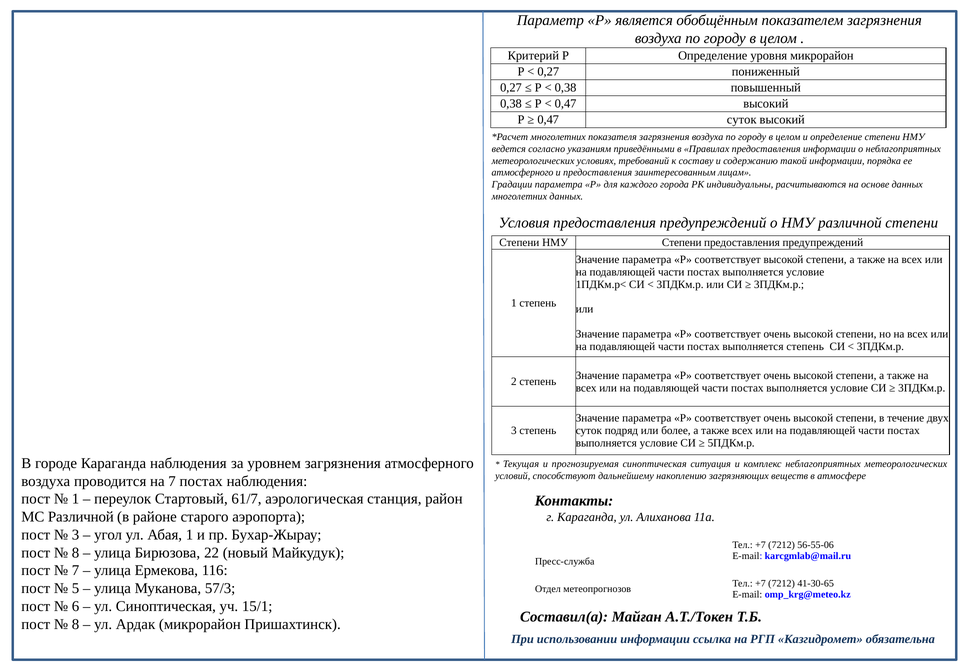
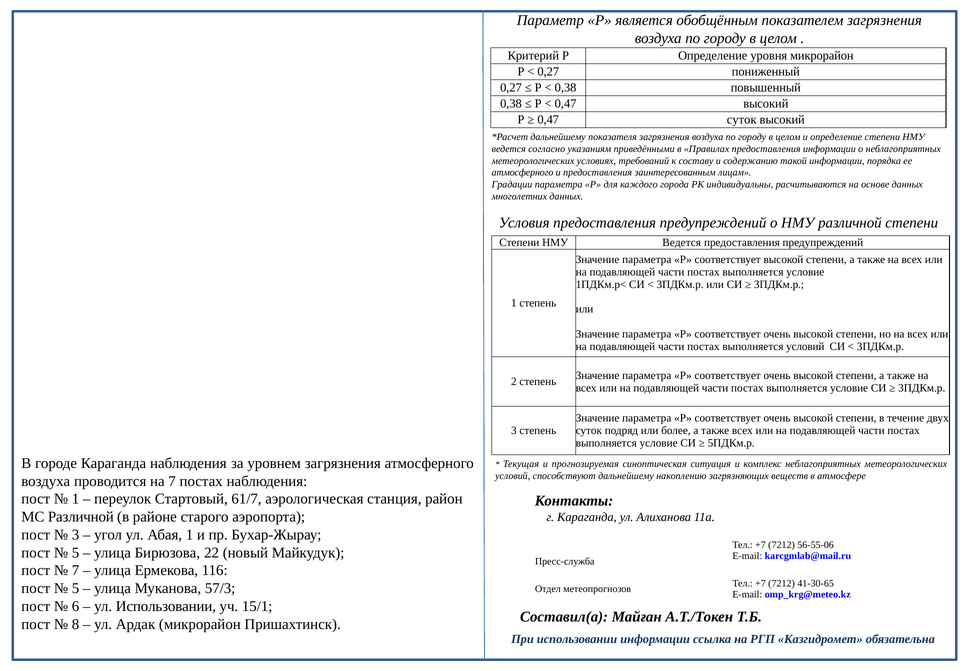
многолетних at (558, 137): многолетних -> дальнейшему
Степени at (682, 242): Степени -> Ведется
выполняется степень: степень -> условий
8 at (76, 553): 8 -> 5
ул Синоптическая: Синоптическая -> Использовании
